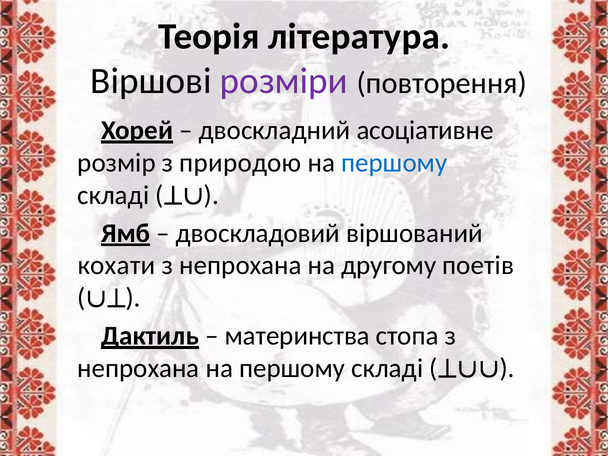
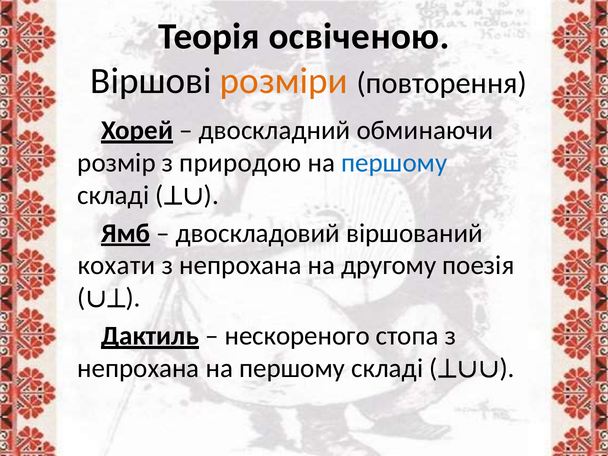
література: література -> освіченою
розміри colour: purple -> orange
асоціативне: асоціативне -> обминаючи
поетів: поетів -> поезія
материнства: материнства -> нескореного
